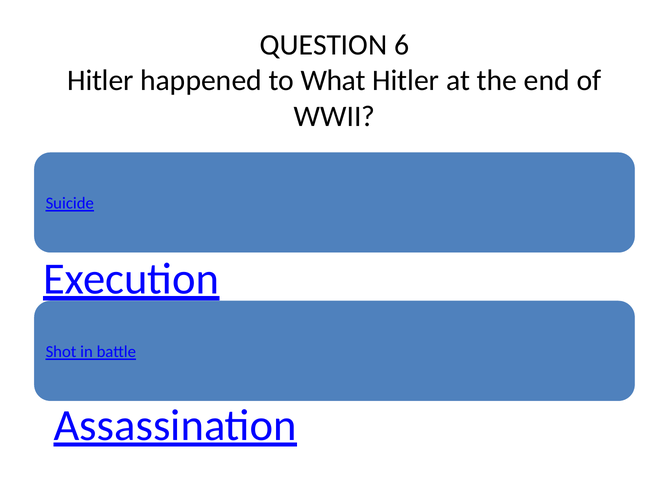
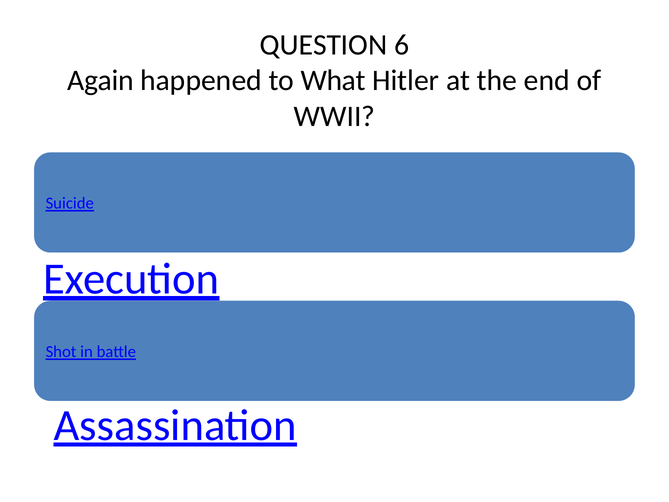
Hitler at (100, 81): Hitler -> Again
